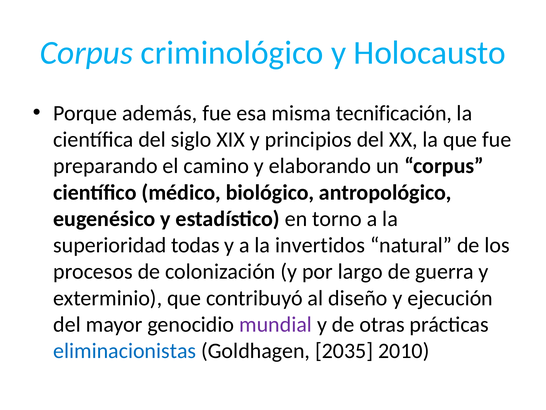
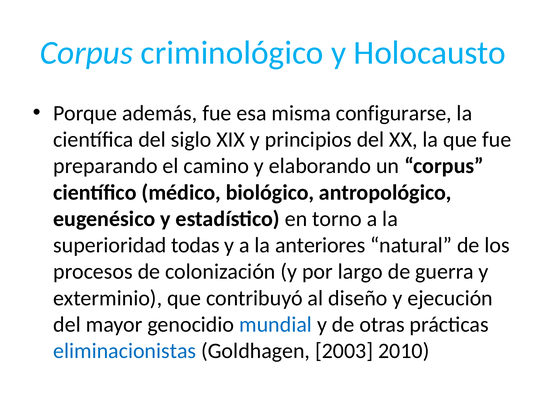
tecnificación: tecnificación -> configurarse
invertidos: invertidos -> anteriores
mundial colour: purple -> blue
2035: 2035 -> 2003
